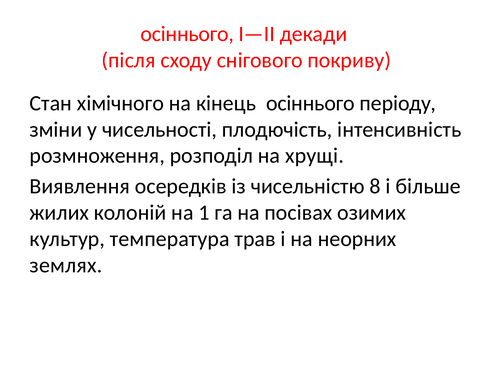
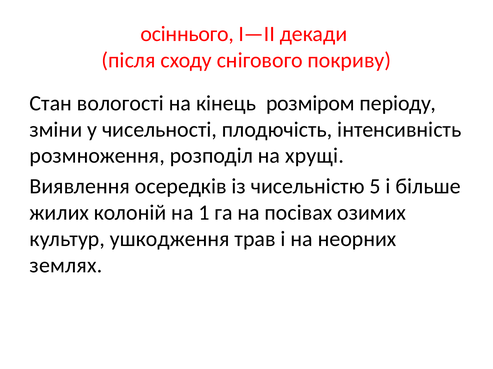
хімічного: хімічного -> вологості
кінець осіннього: осіннього -> розміром
8: 8 -> 5
температура: температура -> ушкодження
